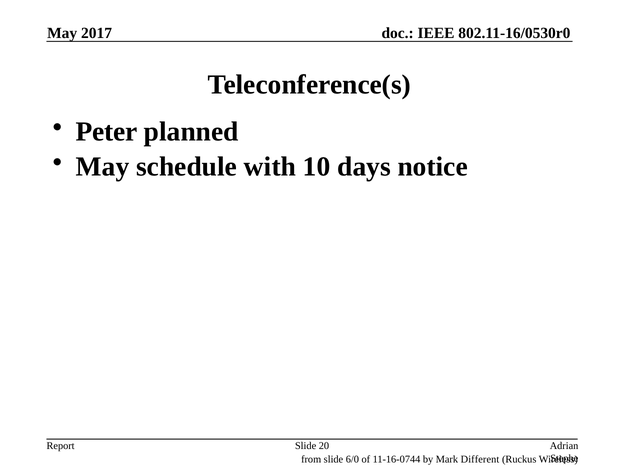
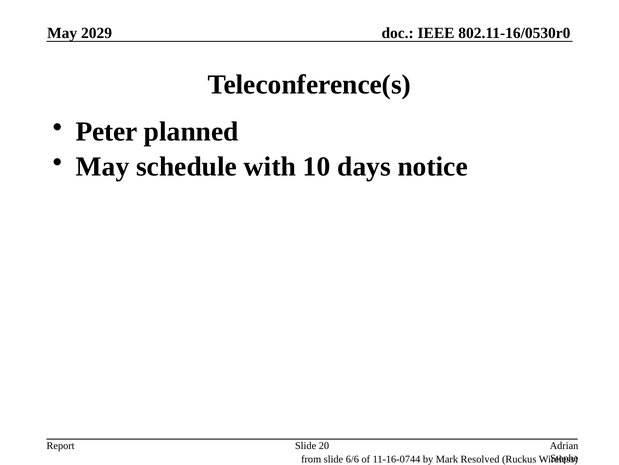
2017: 2017 -> 2029
6/0: 6/0 -> 6/6
Different: Different -> Resolved
